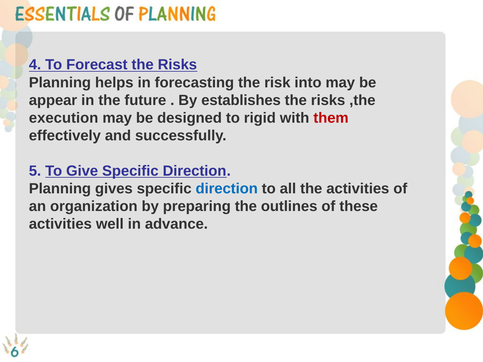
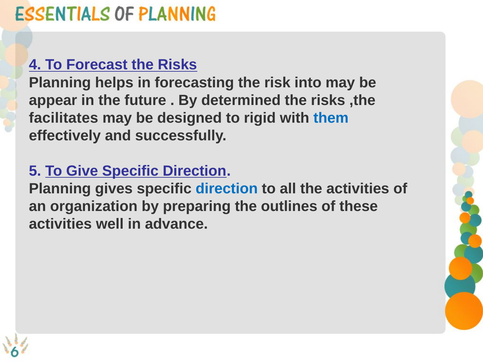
establishes: establishes -> determined
execution: execution -> facilitates
them colour: red -> blue
